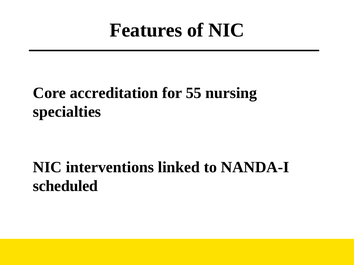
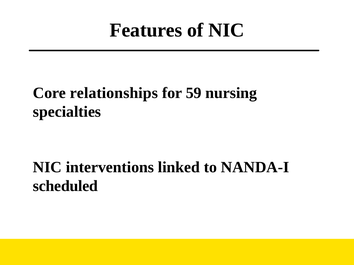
accreditation: accreditation -> relationships
55: 55 -> 59
